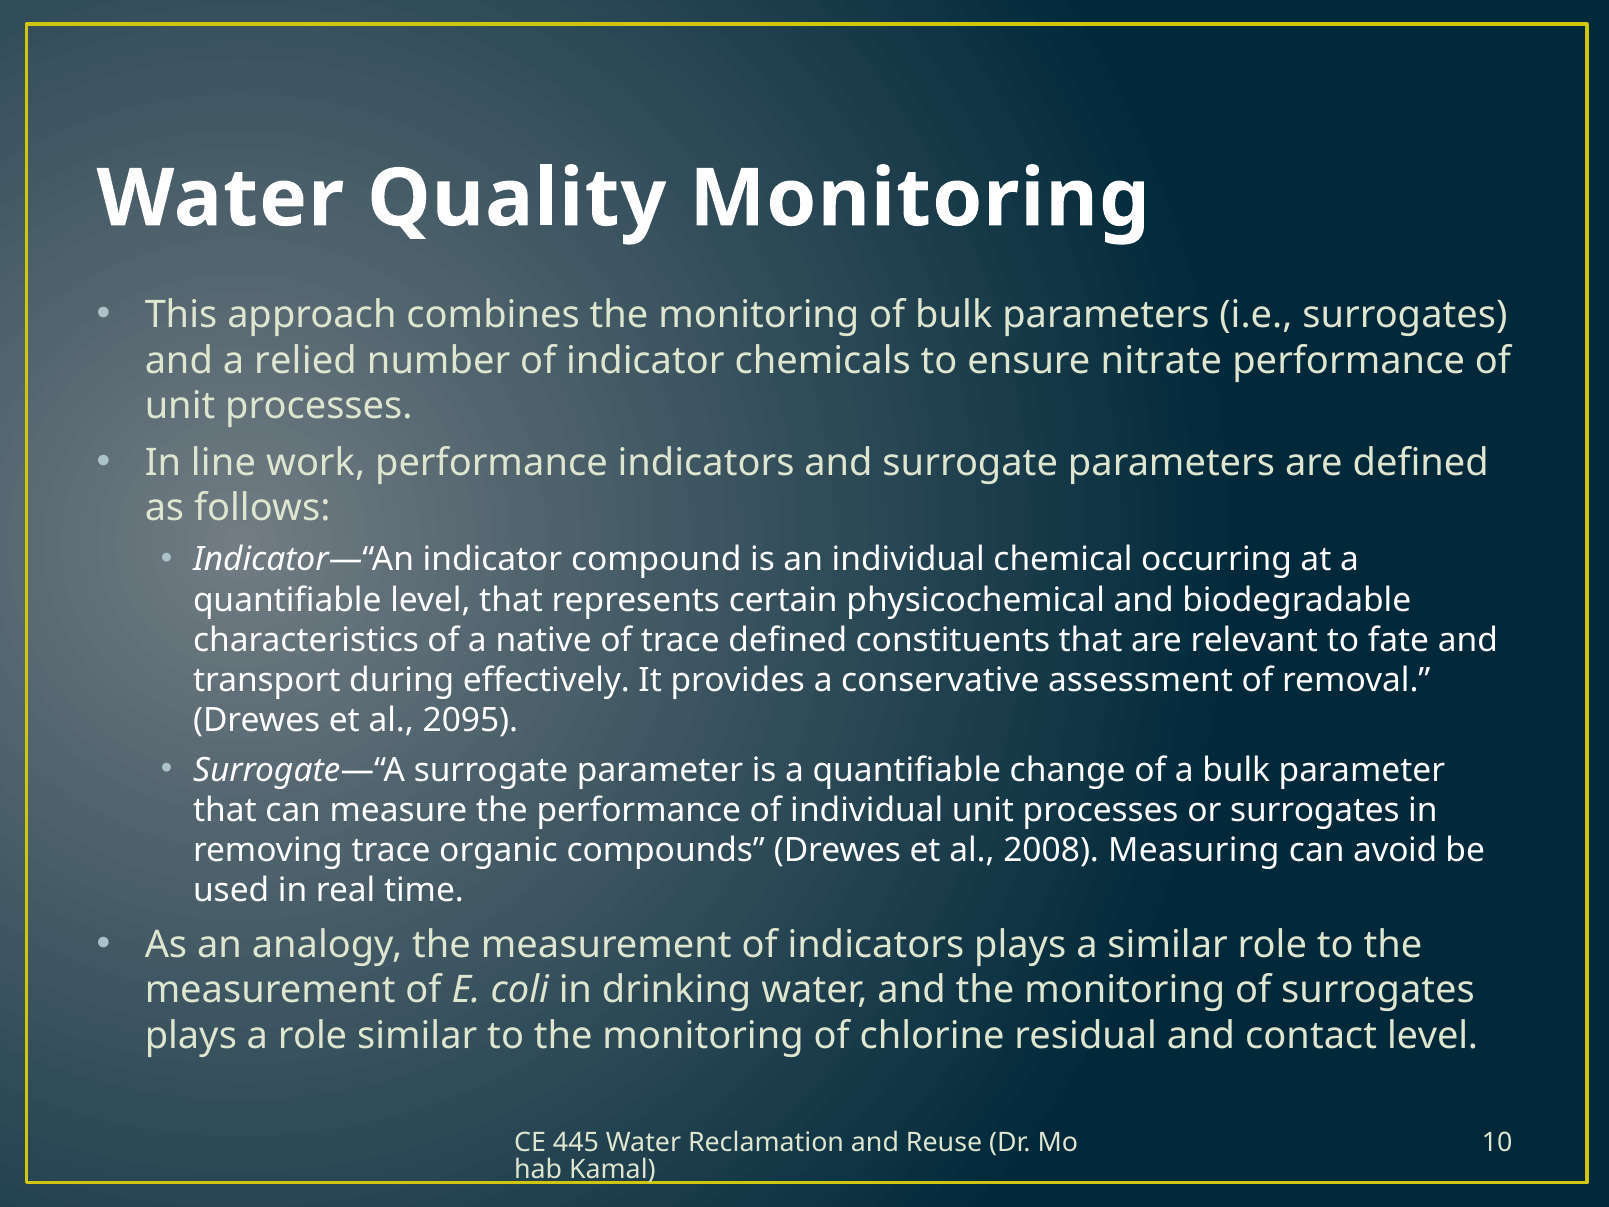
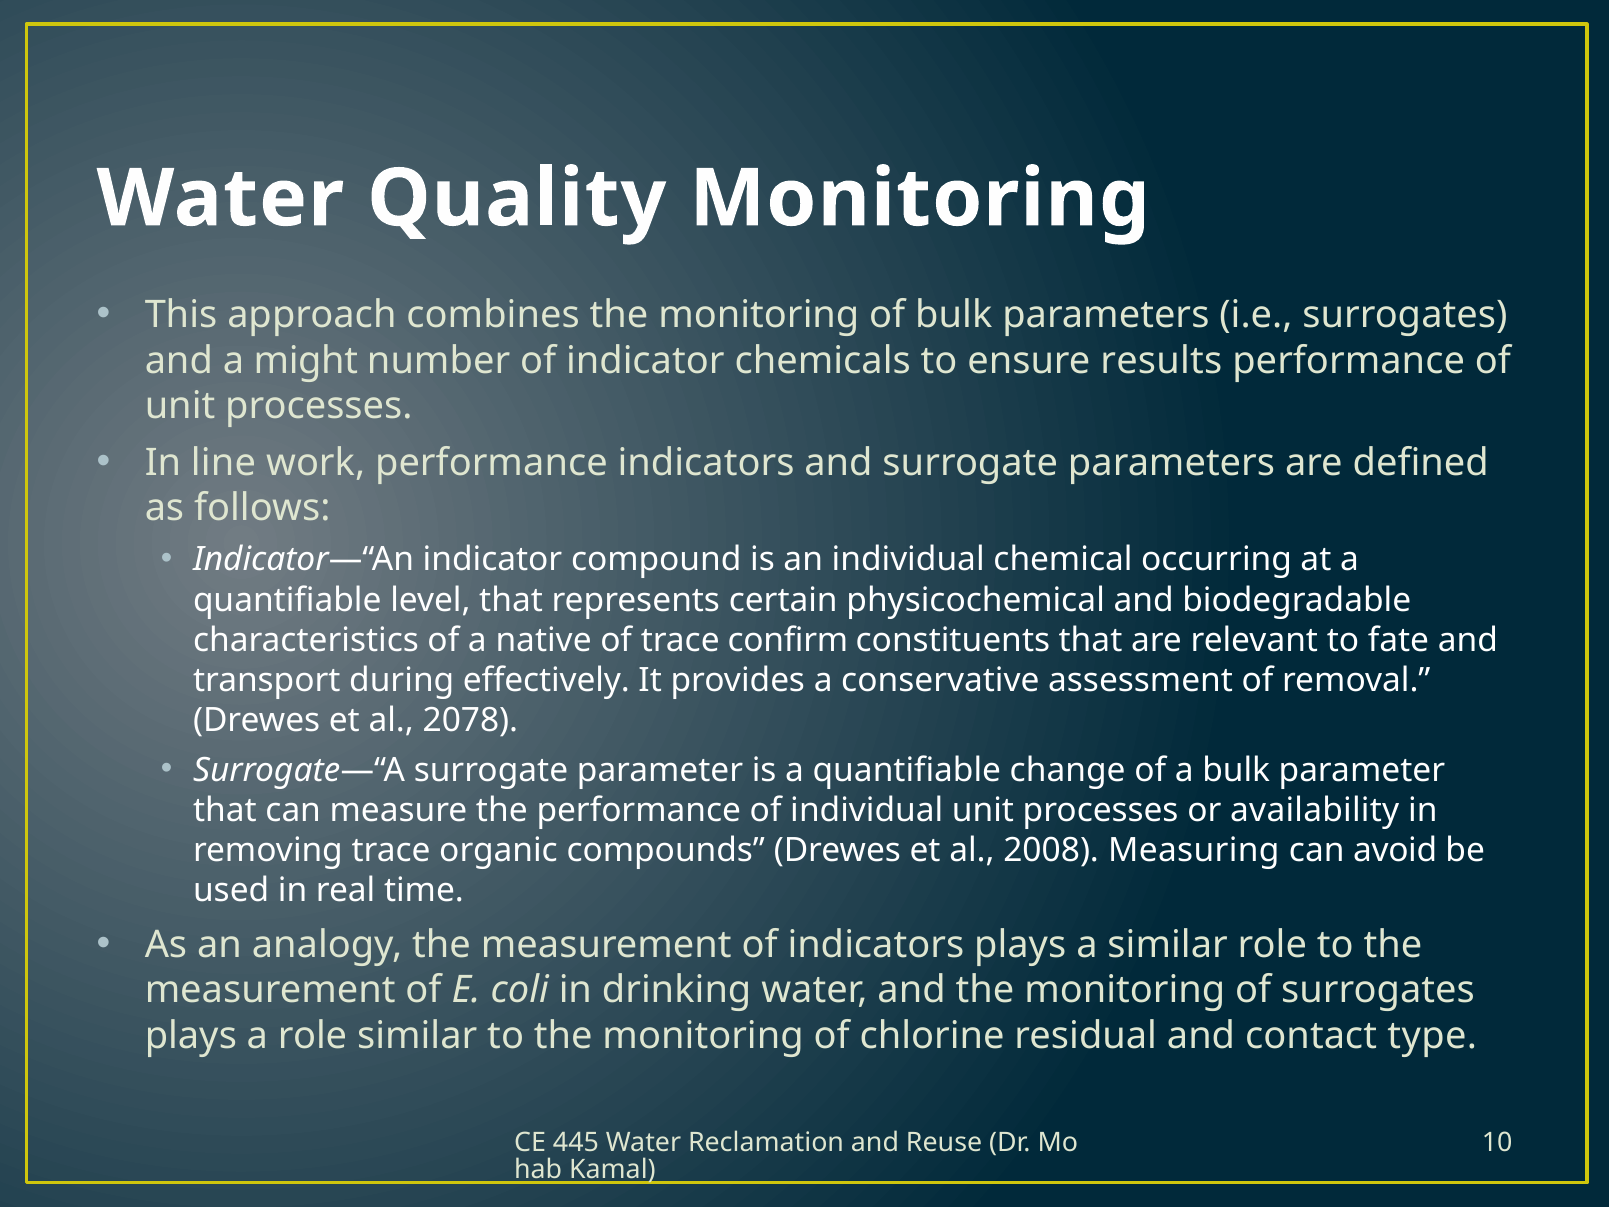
relied: relied -> might
nitrate: nitrate -> results
trace defined: defined -> confirm
2095: 2095 -> 2078
or surrogates: surrogates -> availability
contact level: level -> type
